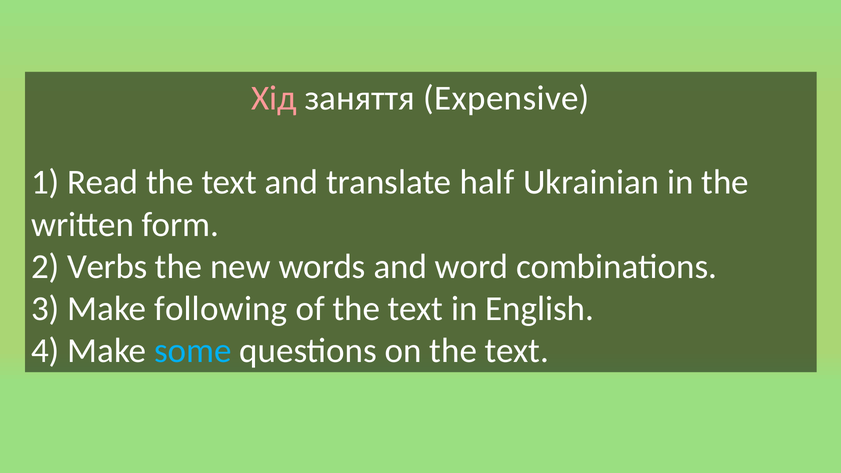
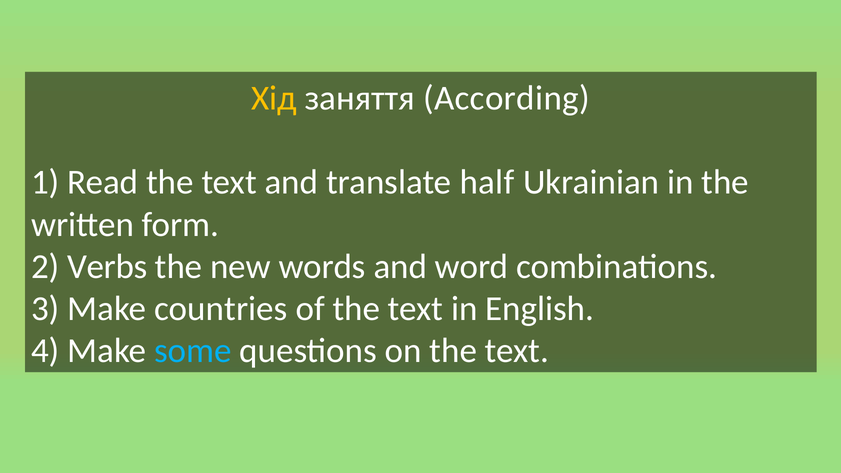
Хід colour: pink -> yellow
Expensive: Expensive -> According
following: following -> countries
